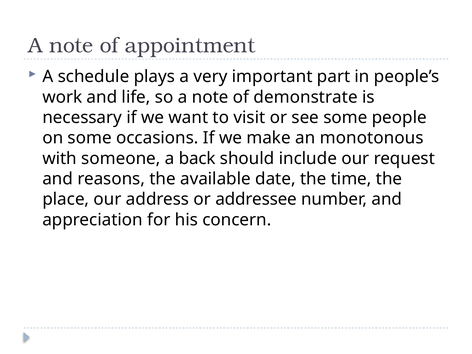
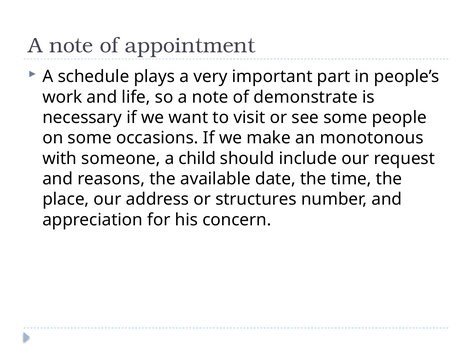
back: back -> child
addressee: addressee -> structures
